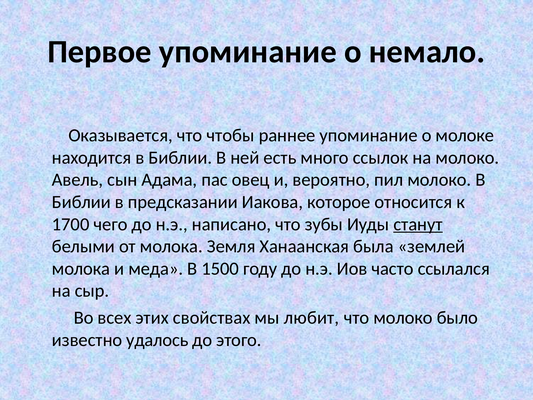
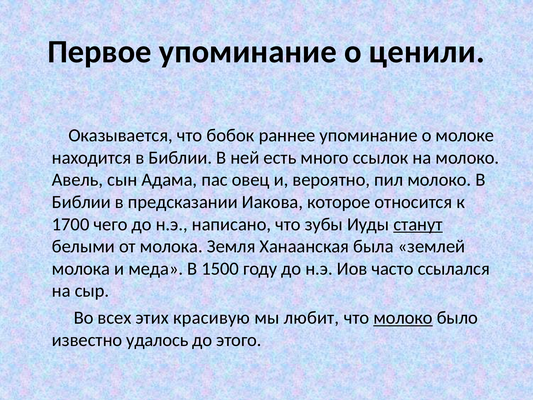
немало: немало -> ценили
чтобы: чтобы -> бобок
свойствах: свойствах -> красивую
молоко at (403, 318) underline: none -> present
